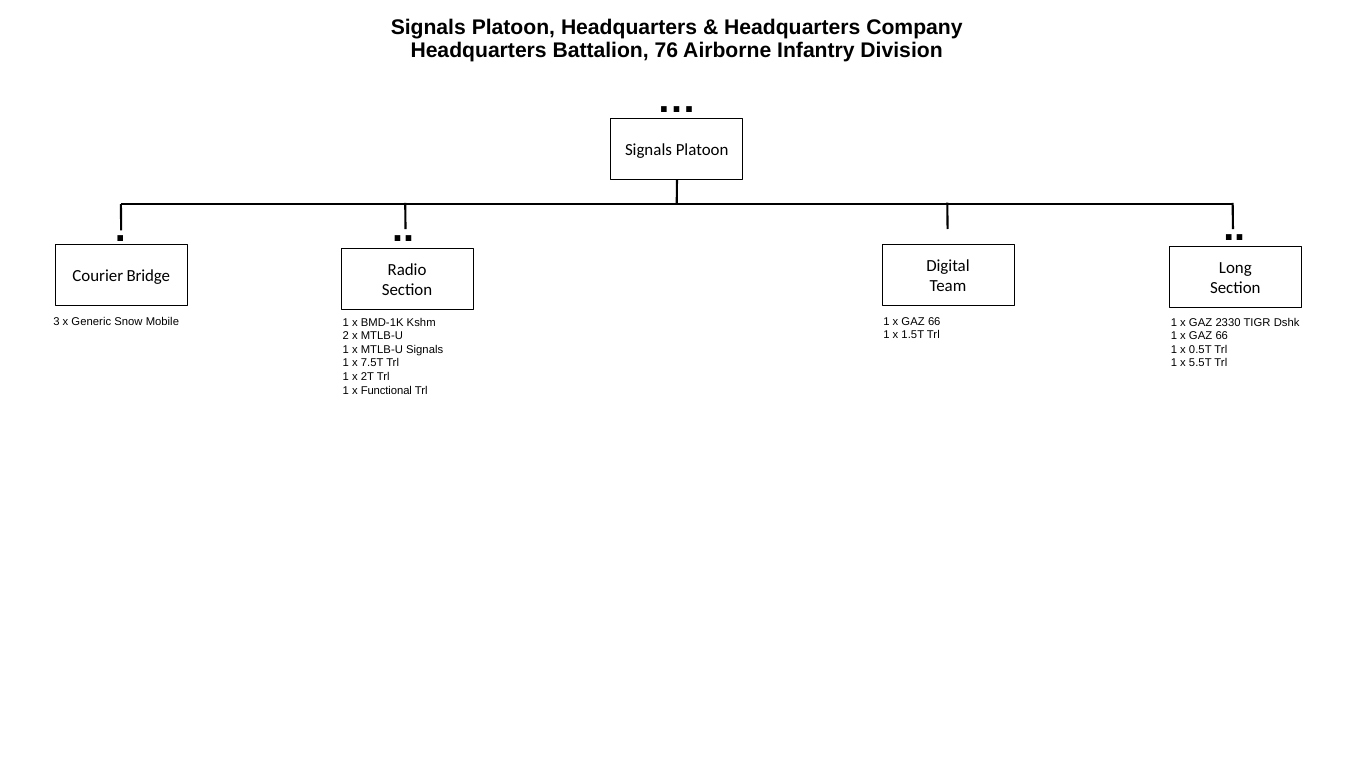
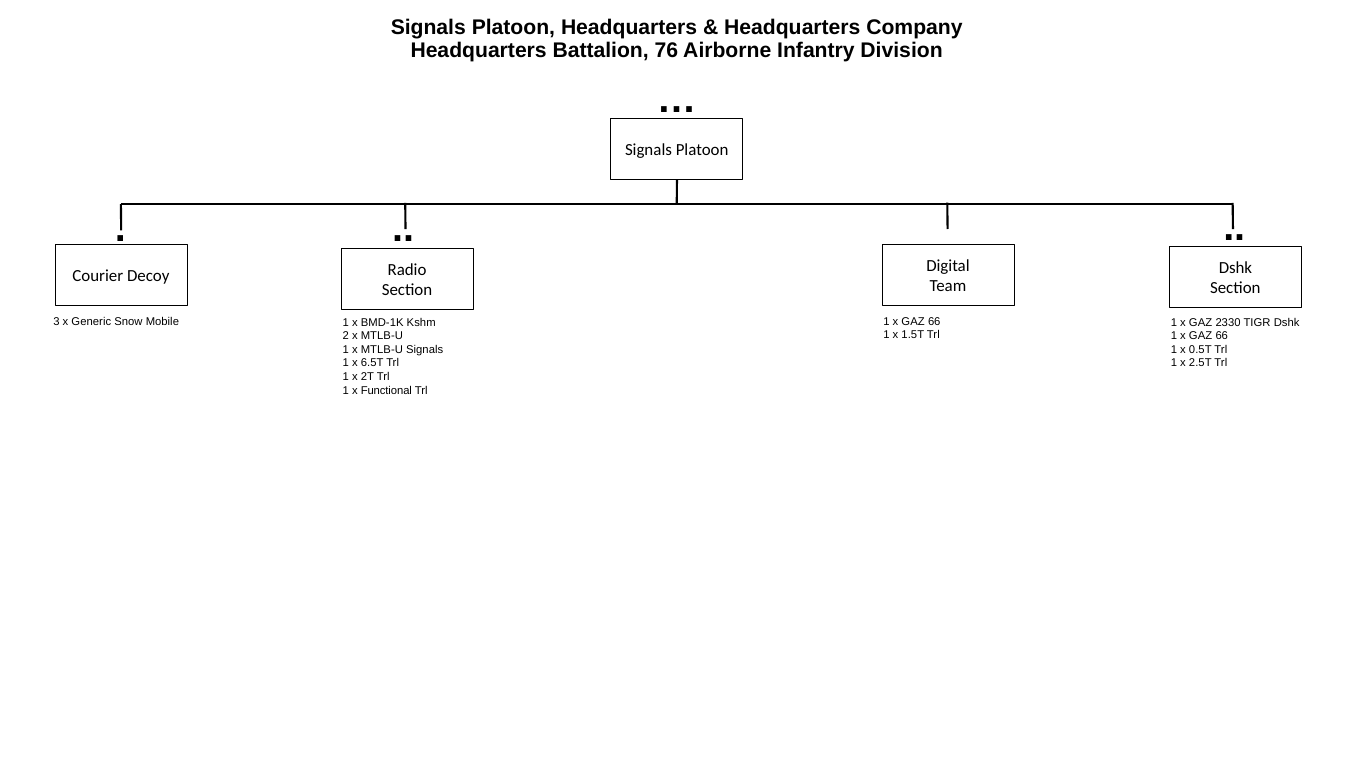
Long at (1235, 268): Long -> Dshk
Bridge: Bridge -> Decoy
7.5T: 7.5T -> 6.5T
5.5T: 5.5T -> 2.5T
